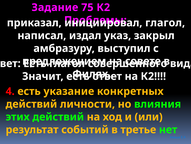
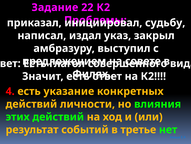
75: 75 -> 22
глагол at (165, 23): глагол -> судьбу
